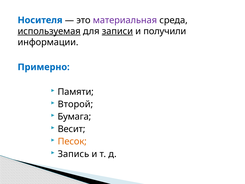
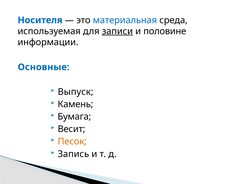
материальная colour: purple -> blue
используемая underline: present -> none
получили: получили -> половине
Примерно: Примерно -> Основные
Памяти: Памяти -> Выпуск
Второй: Второй -> Камень
